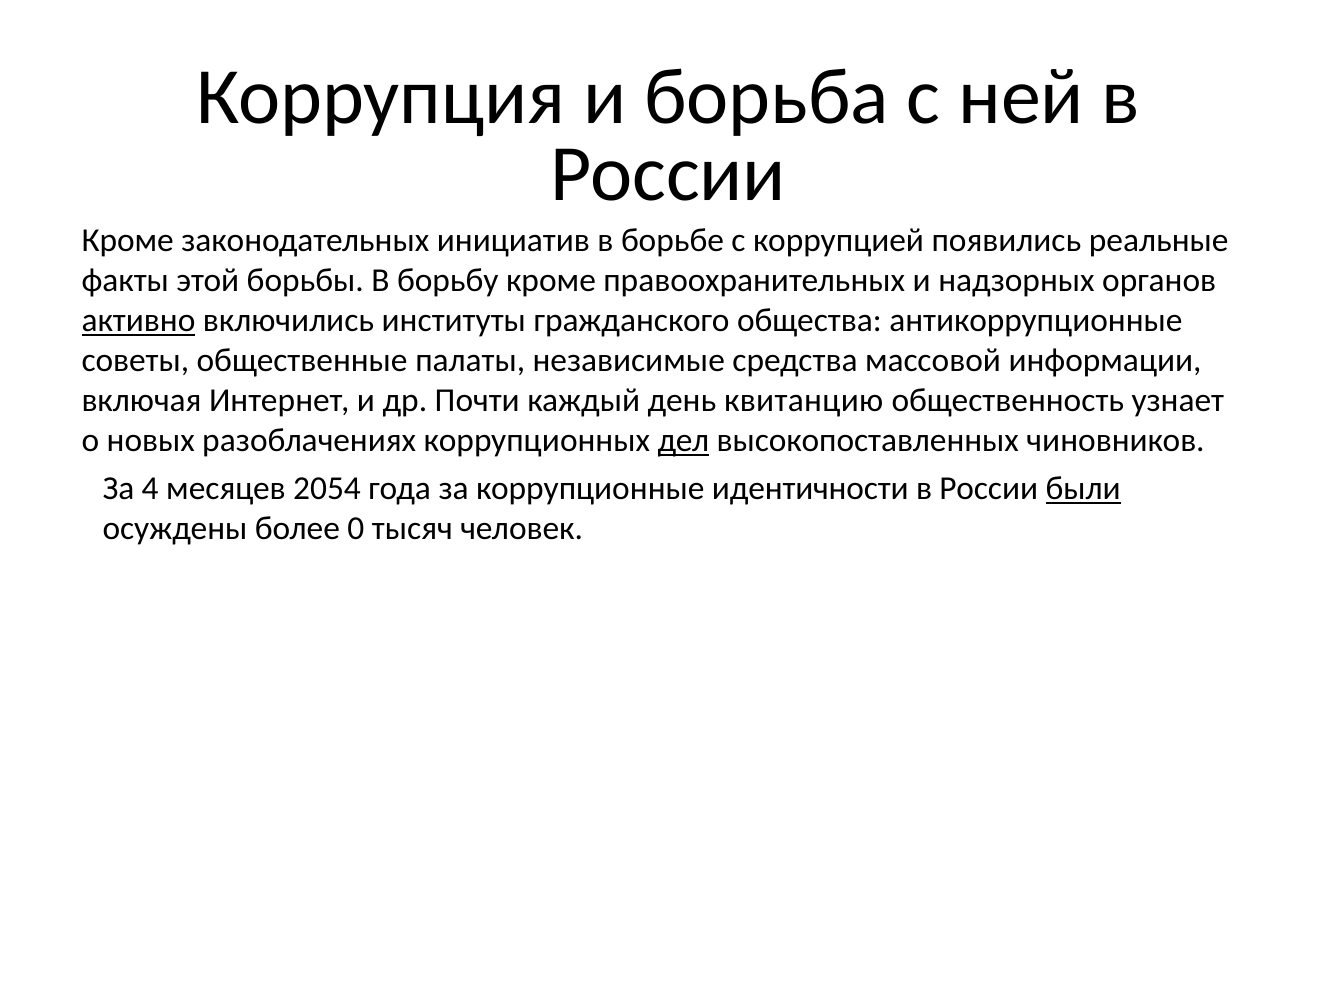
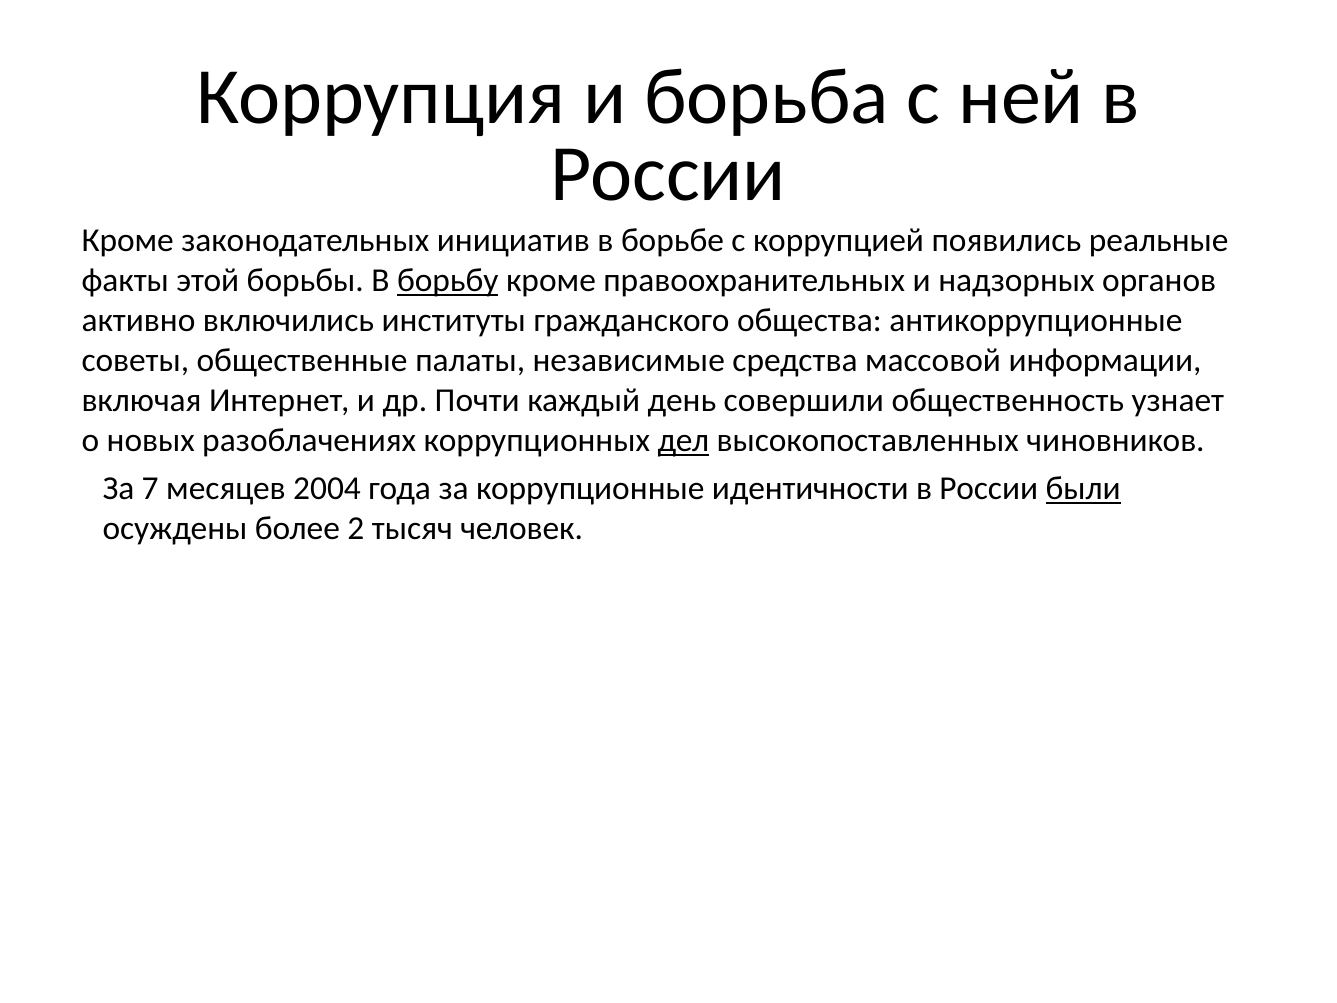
борьбу underline: none -> present
активно underline: present -> none
квитанцию: квитанцию -> совершили
4: 4 -> 7
2054: 2054 -> 2004
0: 0 -> 2
